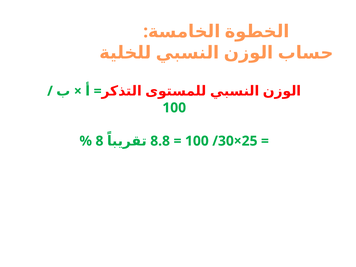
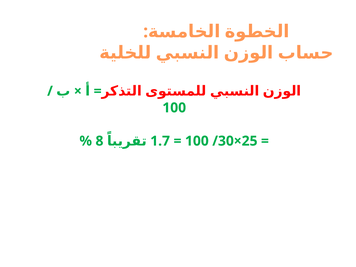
8.8: 8.8 -> 1.7
